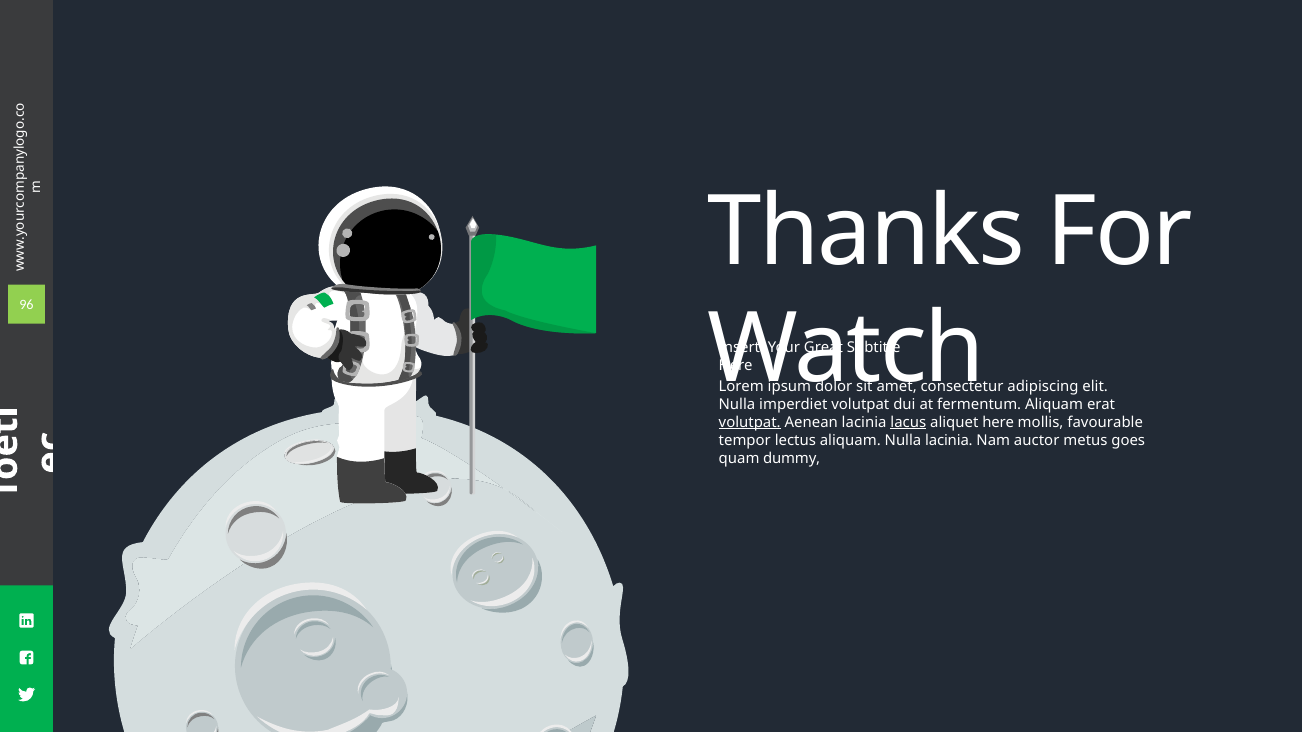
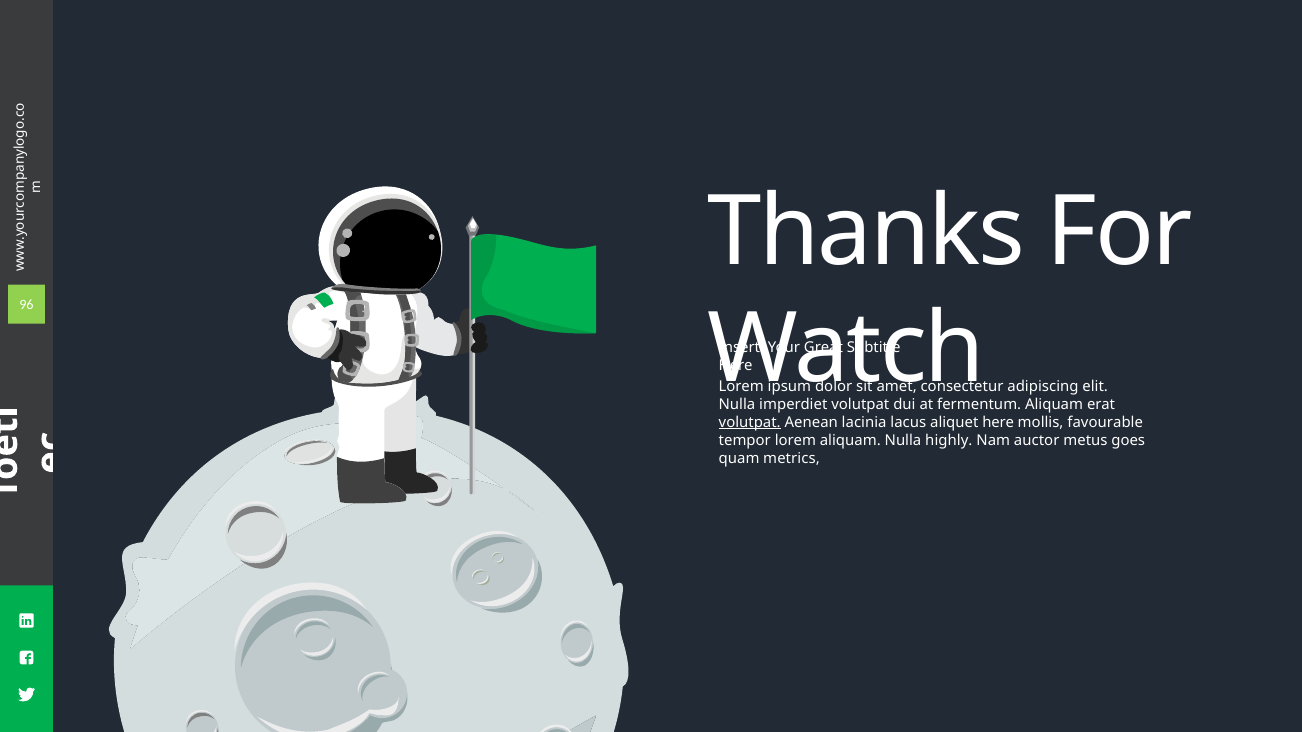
lacus underline: present -> none
tempor lectus: lectus -> lorem
Nulla lacinia: lacinia -> highly
dummy: dummy -> metrics
